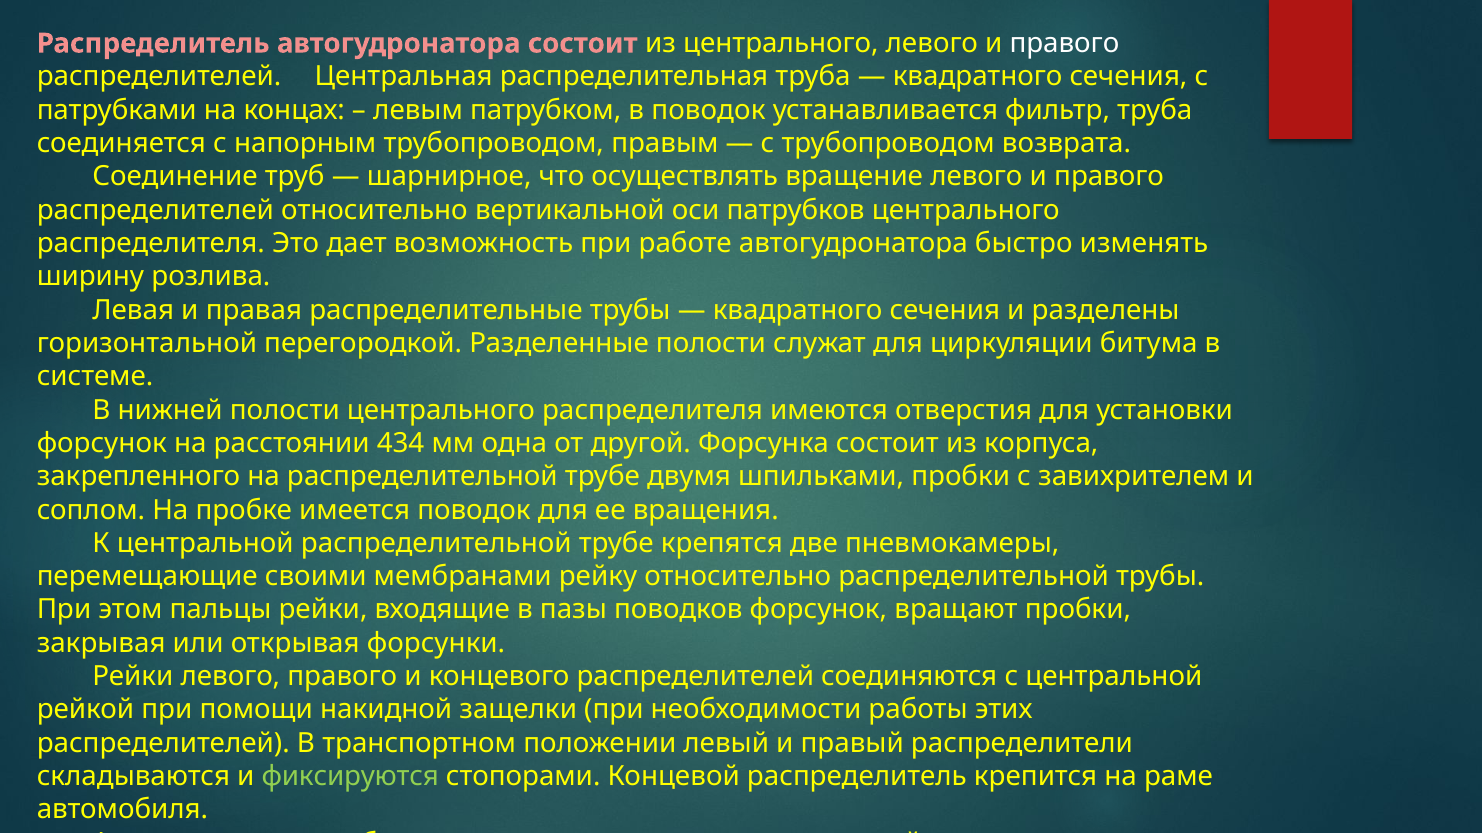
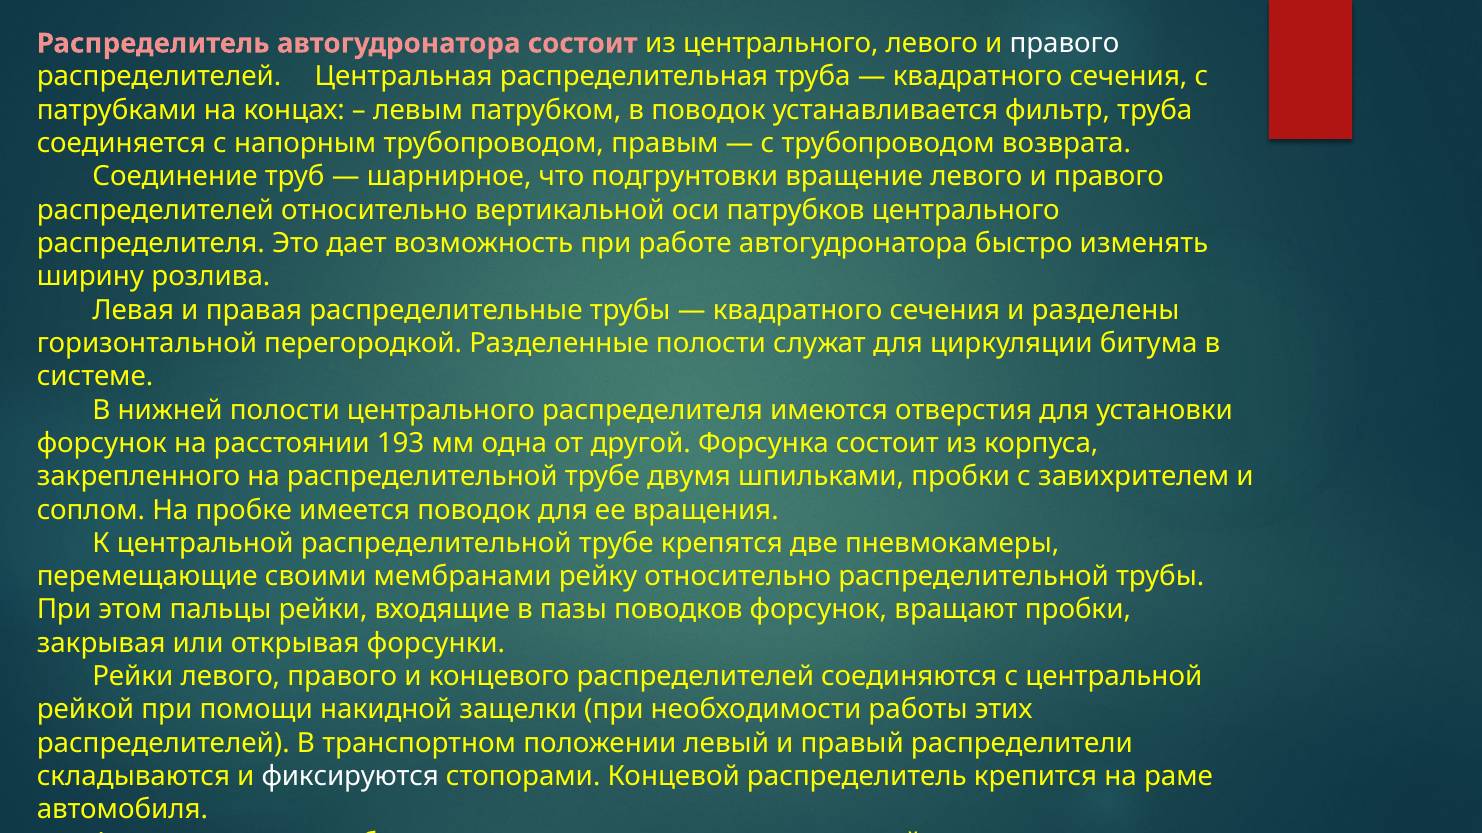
осуществлять: осуществлять -> подгрунтовки
434: 434 -> 193
фиксируются colour: light green -> white
